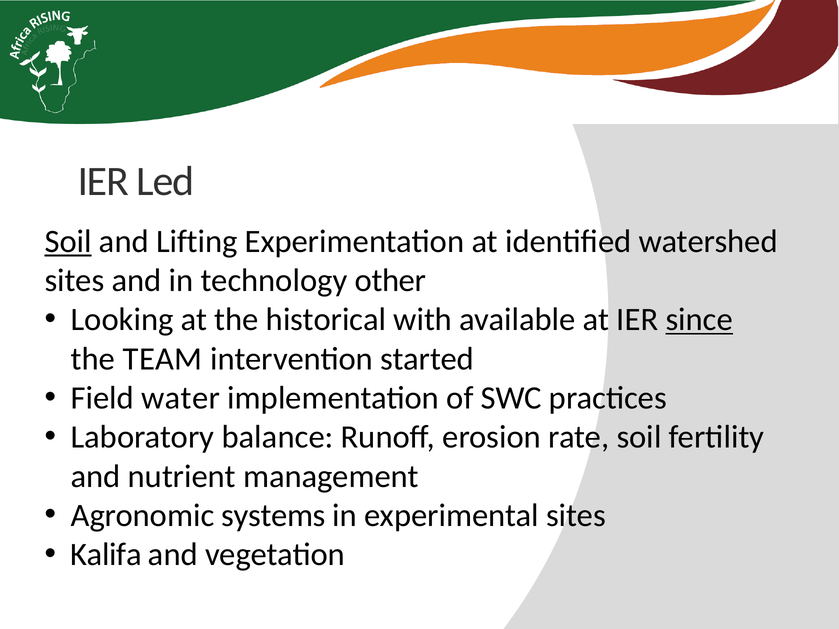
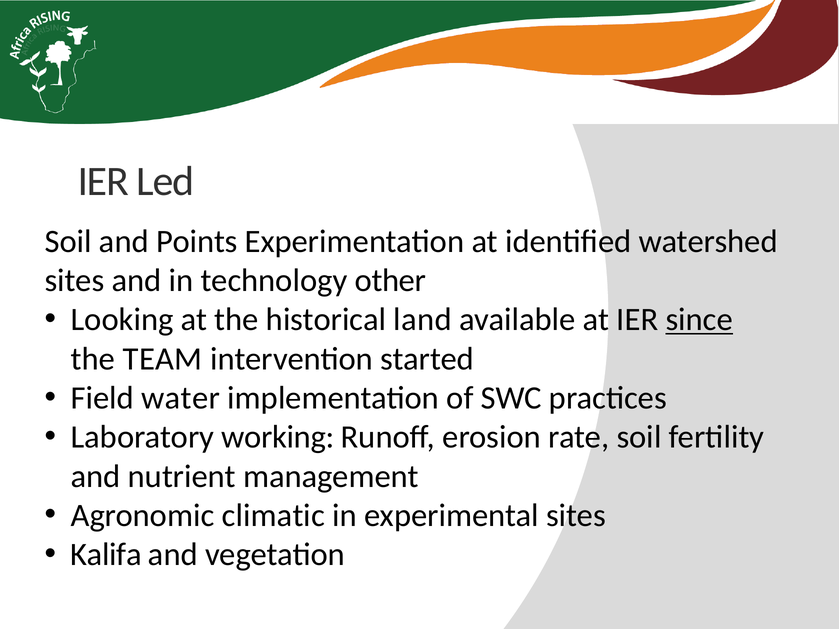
Soil at (68, 241) underline: present -> none
Lifting: Lifting -> Points
with: with -> land
balance: balance -> working
systems: systems -> climatic
